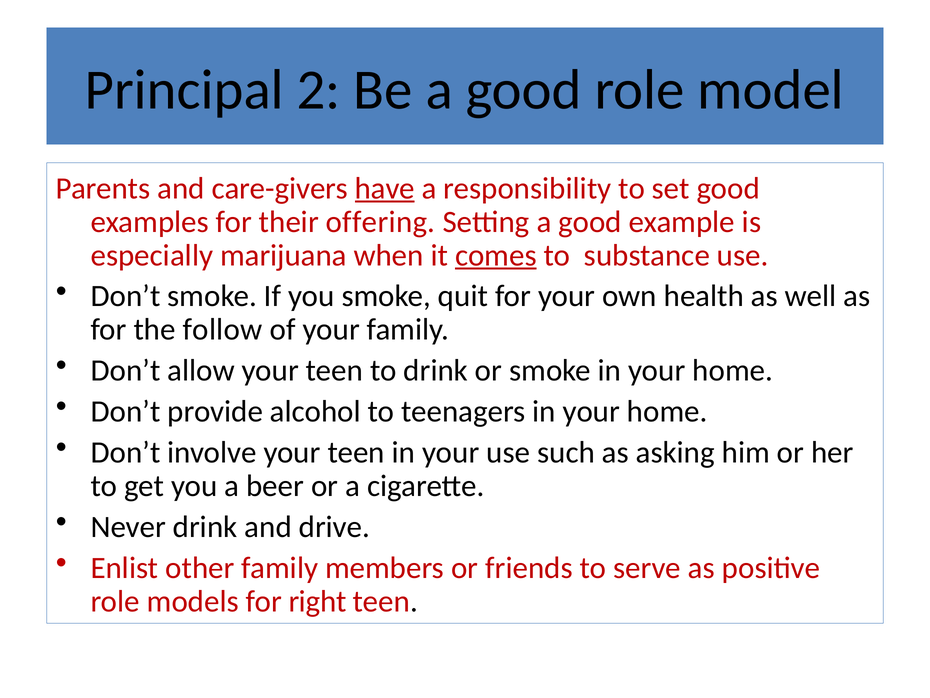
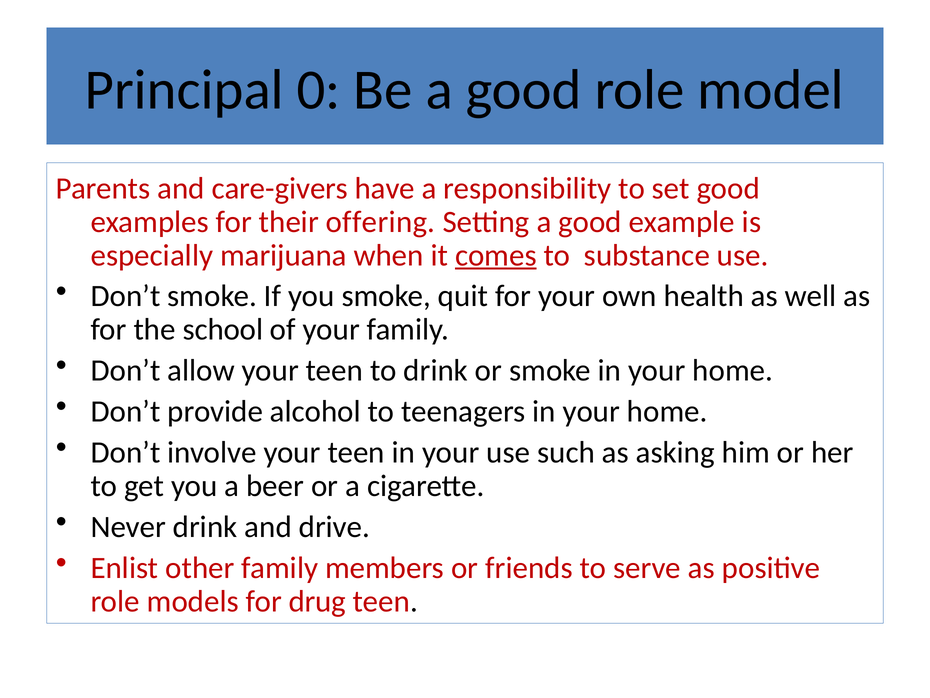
2: 2 -> 0
have underline: present -> none
follow: follow -> school
right: right -> drug
